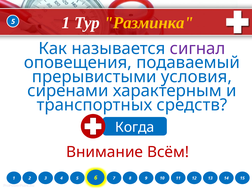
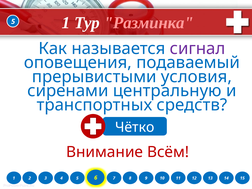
Разминка colour: yellow -> pink
характерным: характерным -> центральную
Когда: Когда -> Чётко
